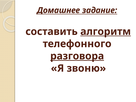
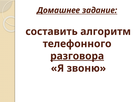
алгоритм underline: present -> none
